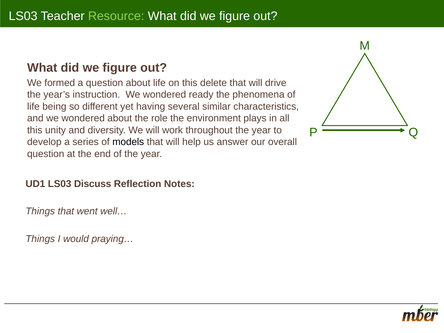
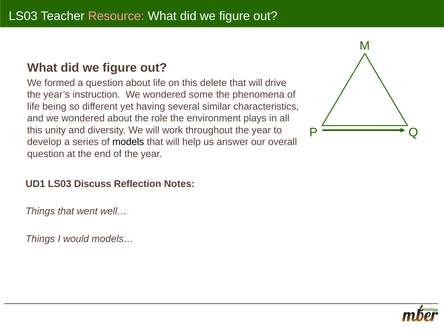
Resource colour: light green -> pink
ready: ready -> some
praying…: praying… -> models…
